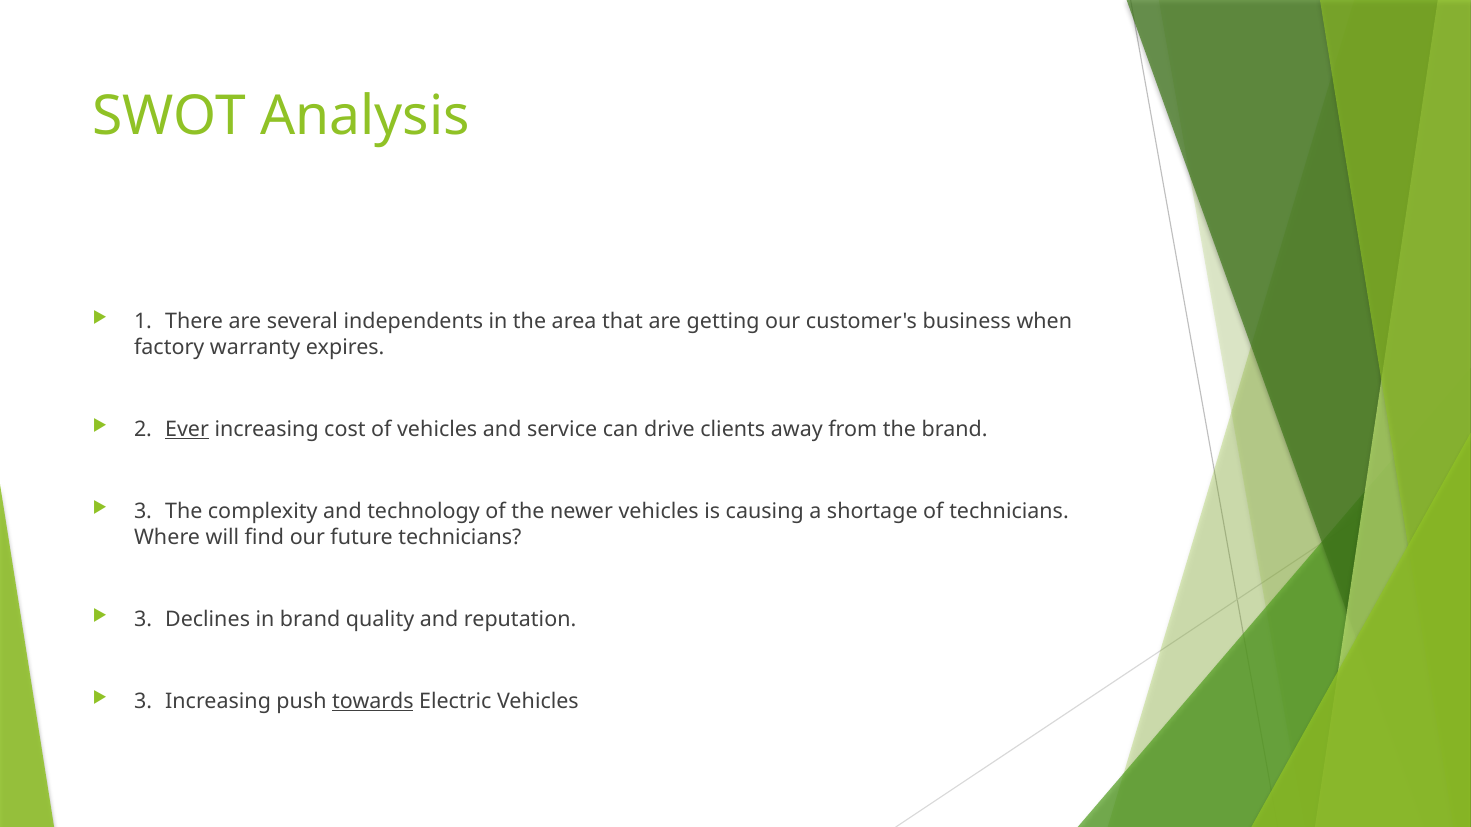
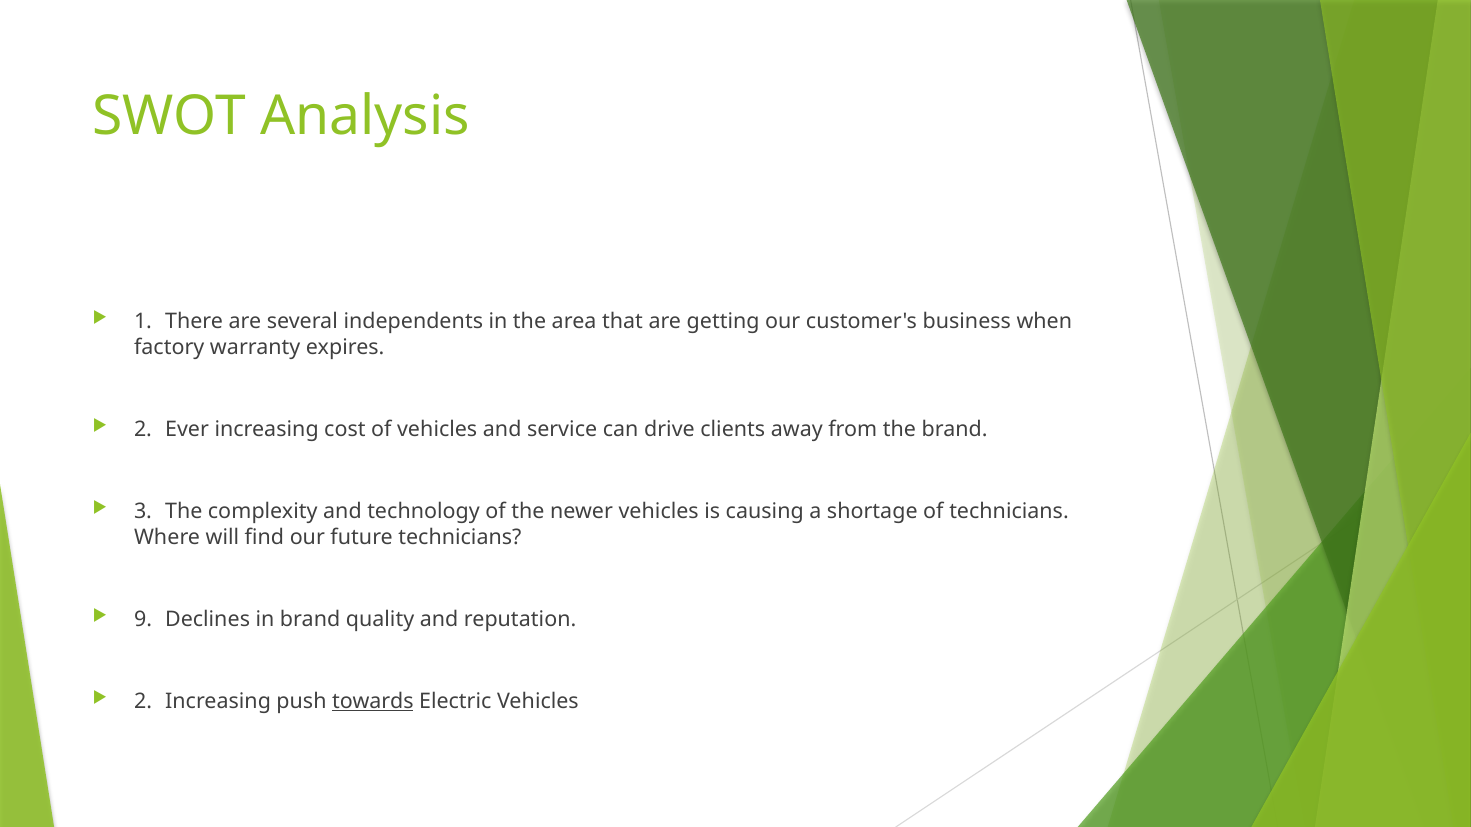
Ever underline: present -> none
3 at (143, 620): 3 -> 9
3 at (143, 702): 3 -> 2
